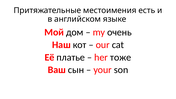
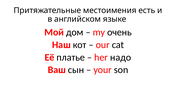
тоже: тоже -> надо
